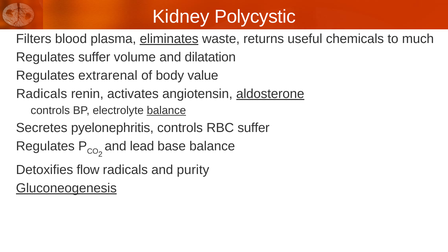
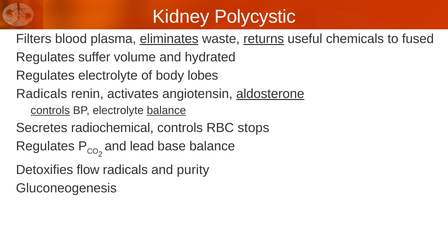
returns underline: none -> present
much: much -> fused
dilatation: dilatation -> hydrated
Regulates extrarenal: extrarenal -> electrolyte
value: value -> lobes
controls at (50, 111) underline: none -> present
pyelonephritis: pyelonephritis -> radiochemical
RBC suffer: suffer -> stops
Gluconeogenesis underline: present -> none
